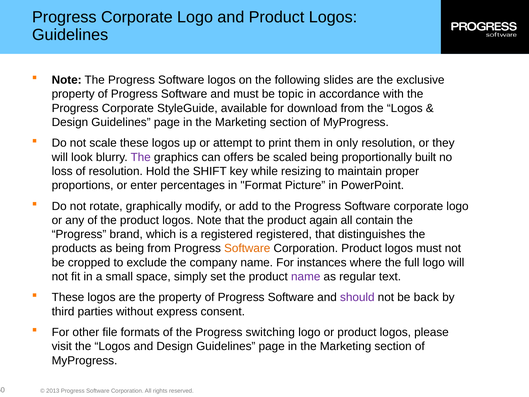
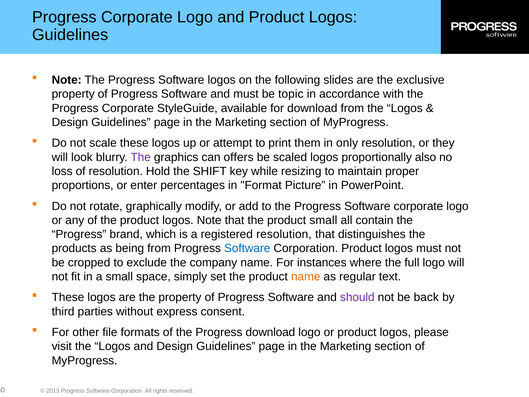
scaled being: being -> logos
built: built -> also
product again: again -> small
registered registered: registered -> resolution
Software at (247, 248) colour: orange -> blue
name at (306, 276) colour: purple -> orange
Progress switching: switching -> download
